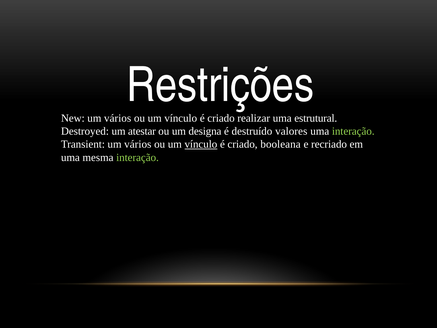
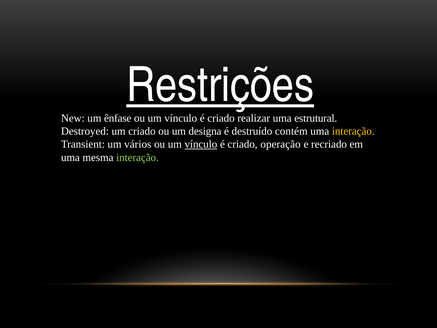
Restrições underline: none -> present
New um vários: vários -> ênfase
um atestar: atestar -> criado
valores: valores -> contém
interação at (353, 131) colour: light green -> yellow
booleana: booleana -> operação
